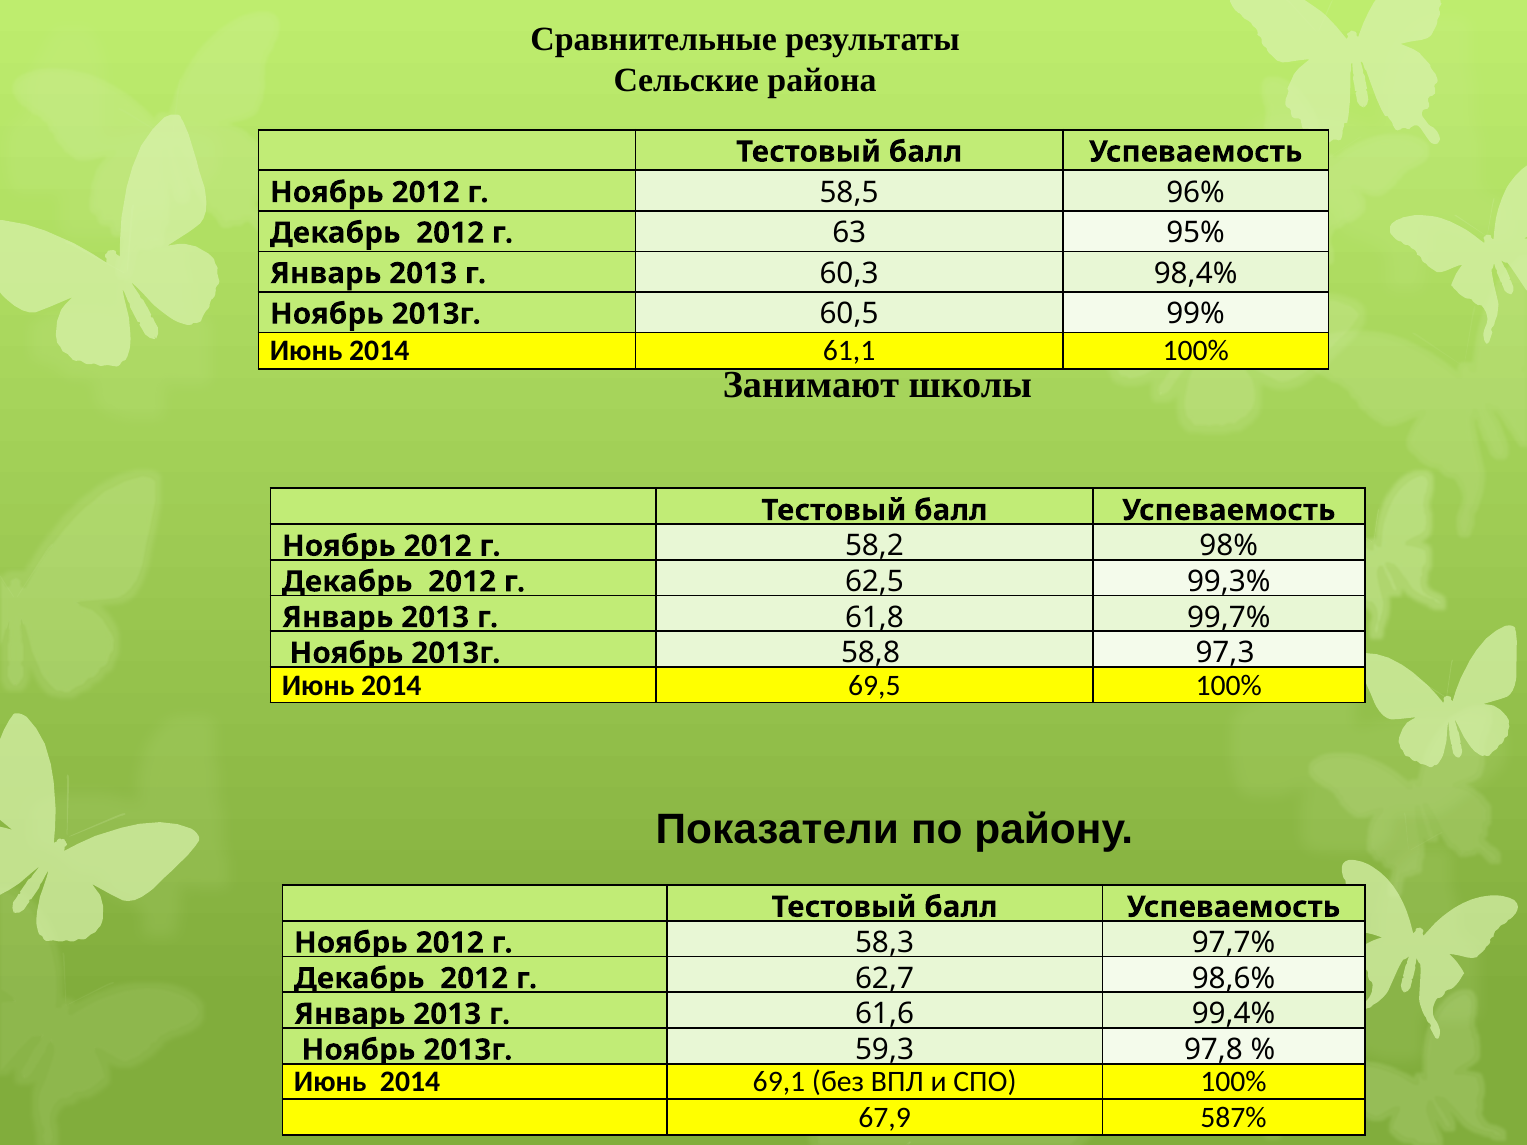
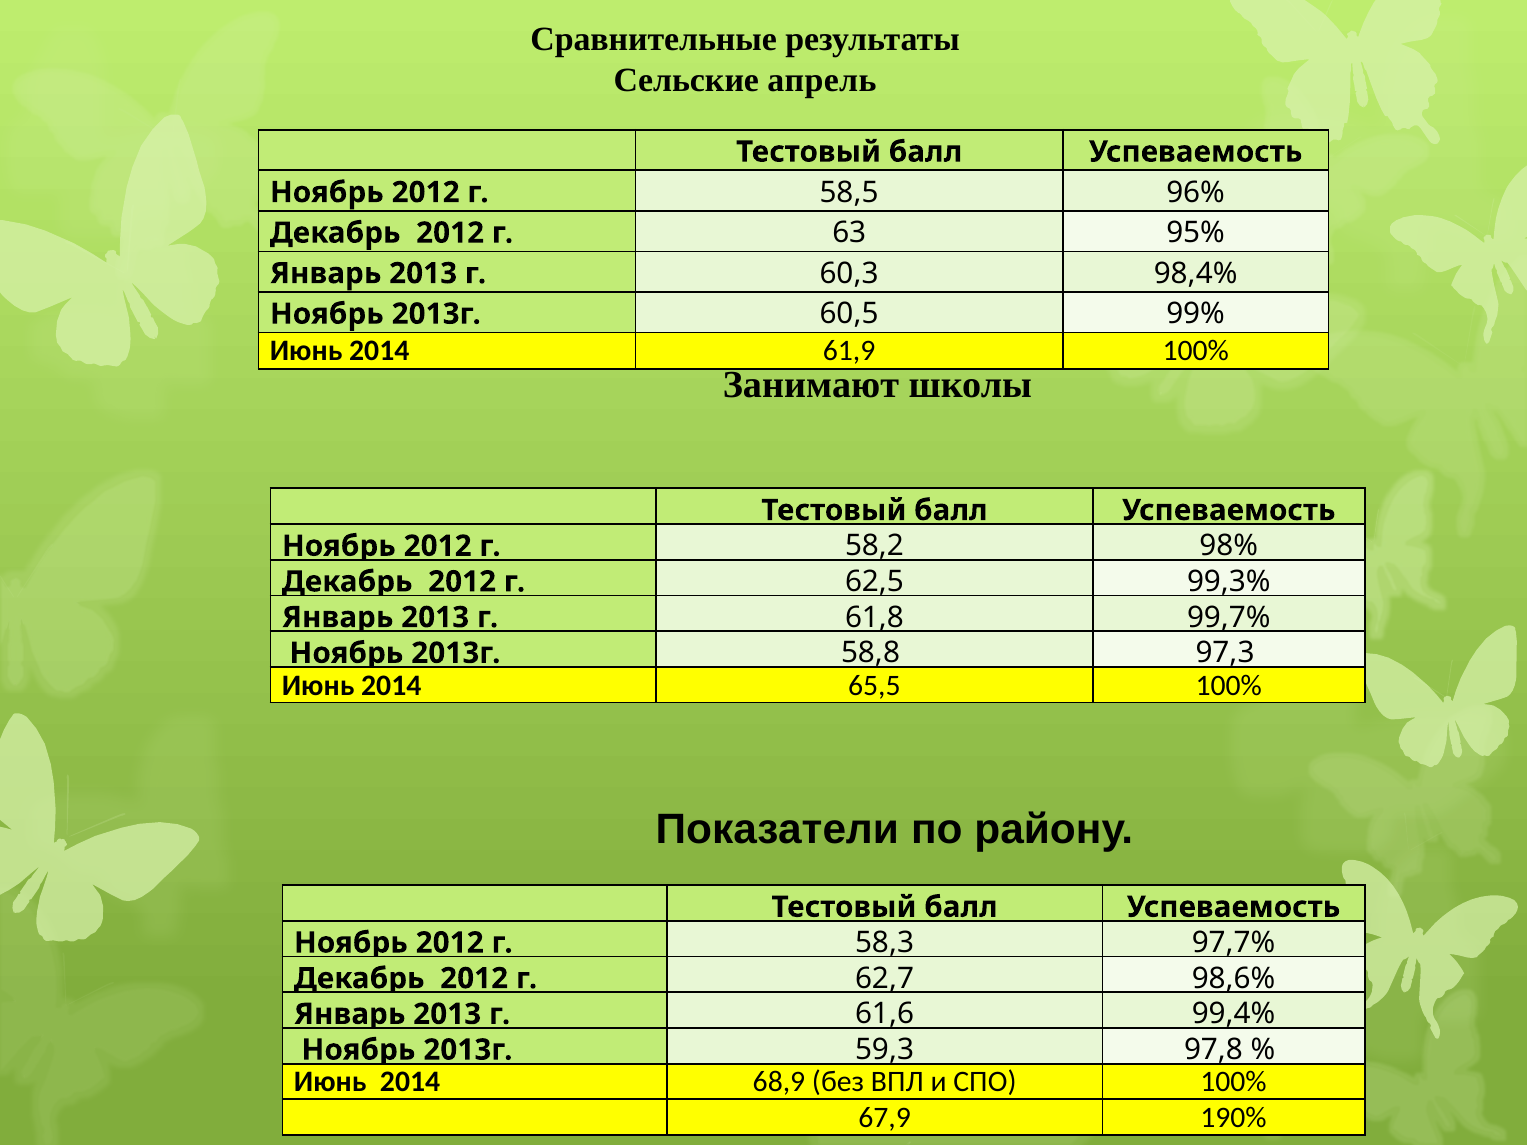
района: района -> апрель
61,1: 61,1 -> 61,9
69,5: 69,5 -> 65,5
69,1: 69,1 -> 68,9
587%: 587% -> 190%
